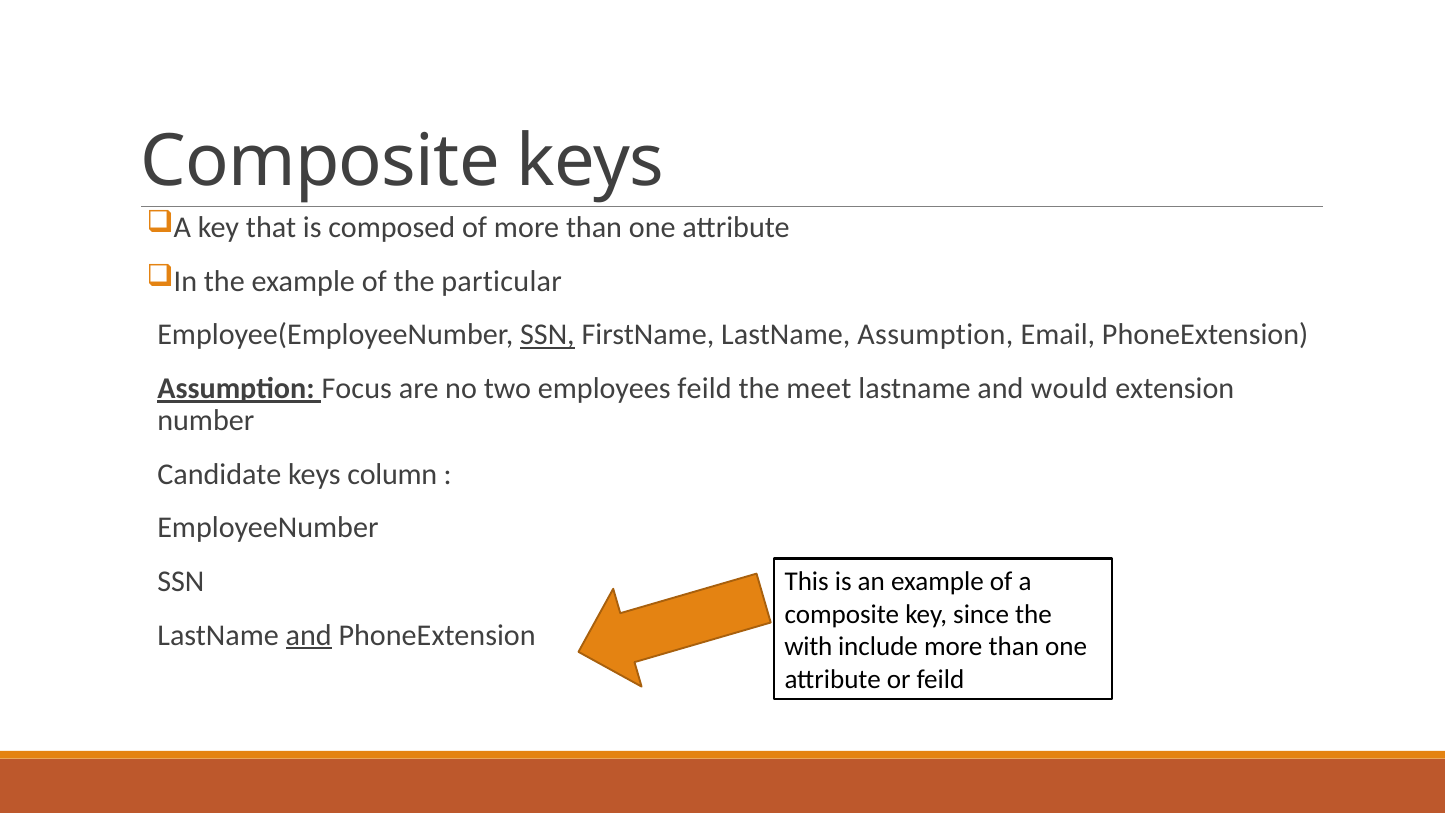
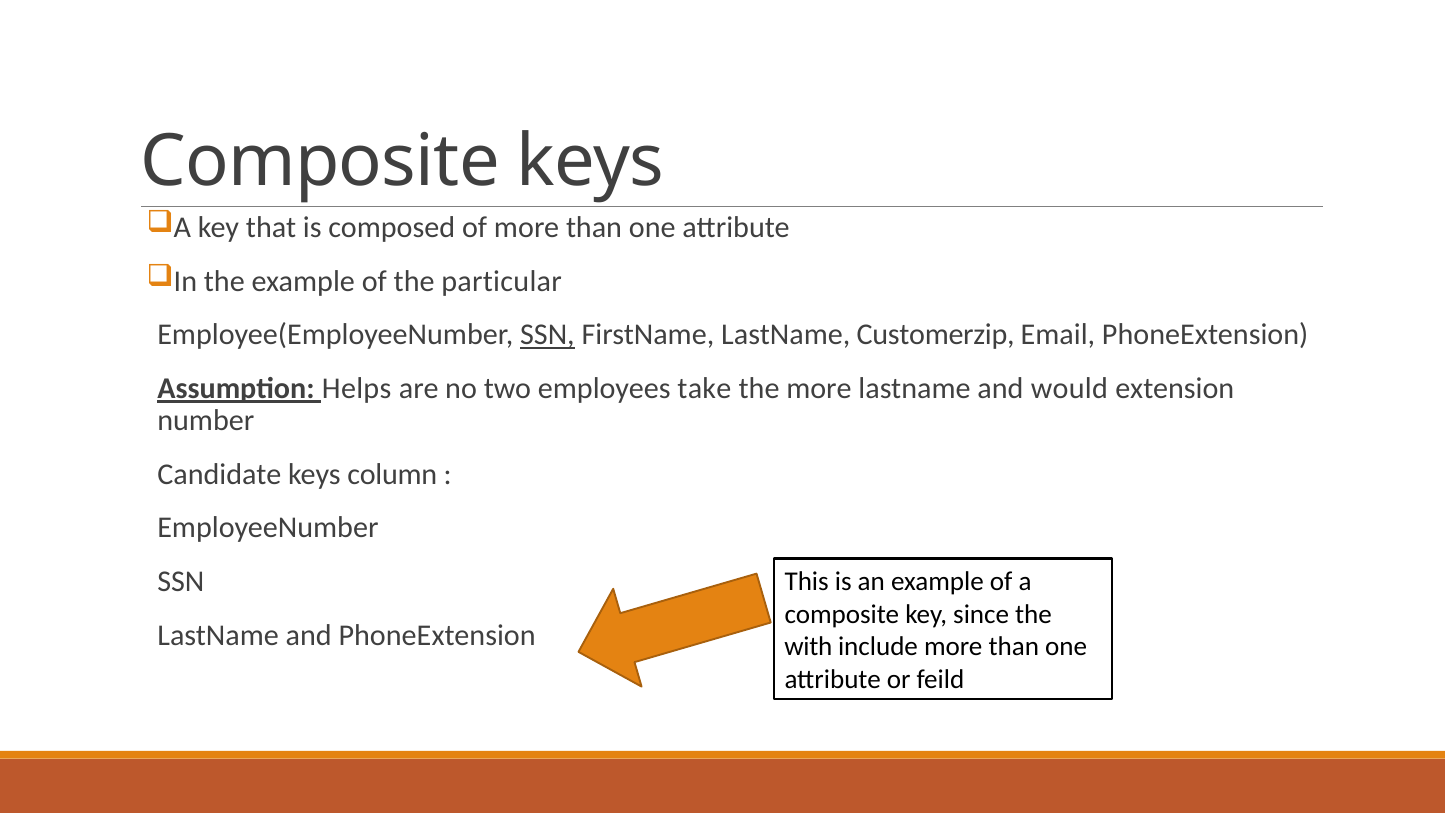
LastName Assumption: Assumption -> Customerzip
Focus: Focus -> Helps
employees feild: feild -> take
the meet: meet -> more
and at (309, 635) underline: present -> none
